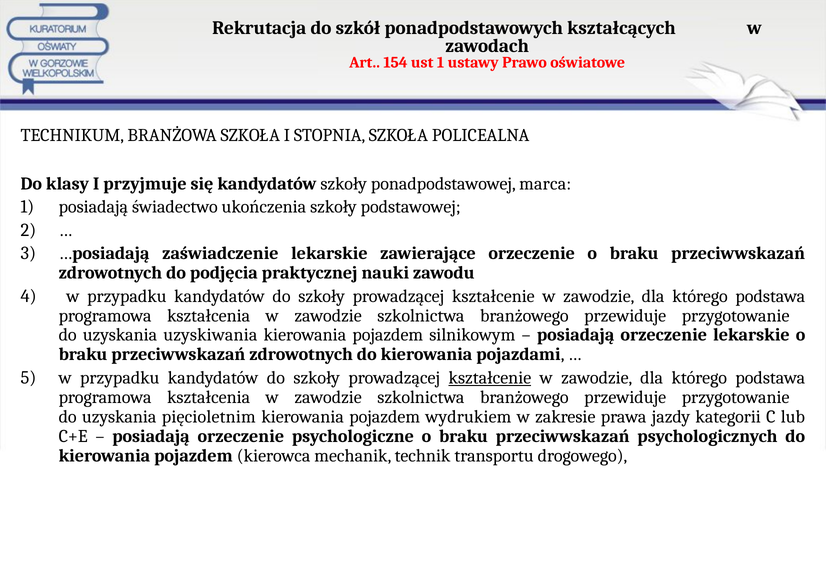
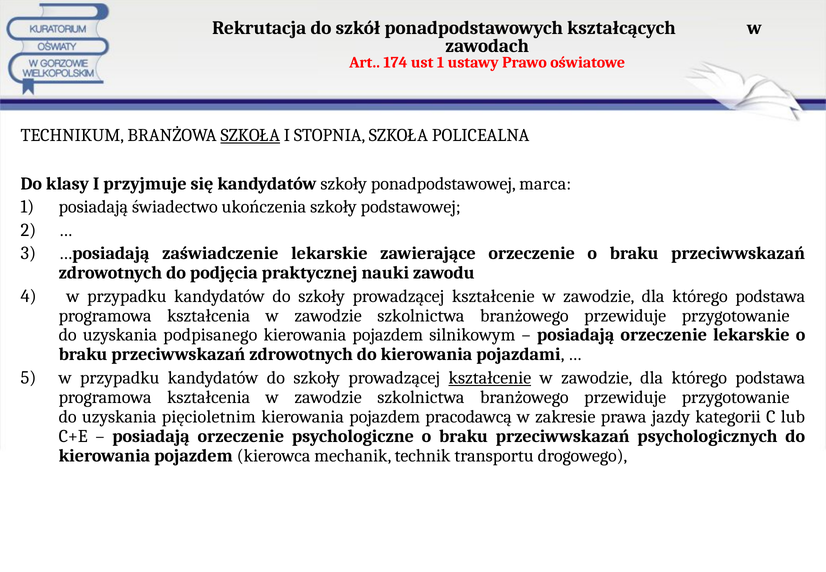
154: 154 -> 174
SZKOŁA at (250, 135) underline: none -> present
uzyskiwania: uzyskiwania -> podpisanego
wydrukiem: wydrukiem -> pracodawcą
